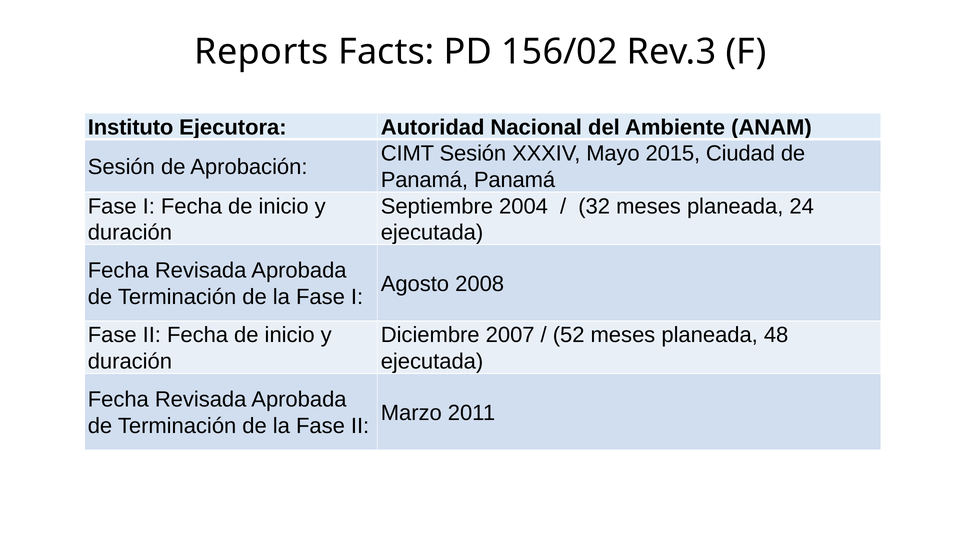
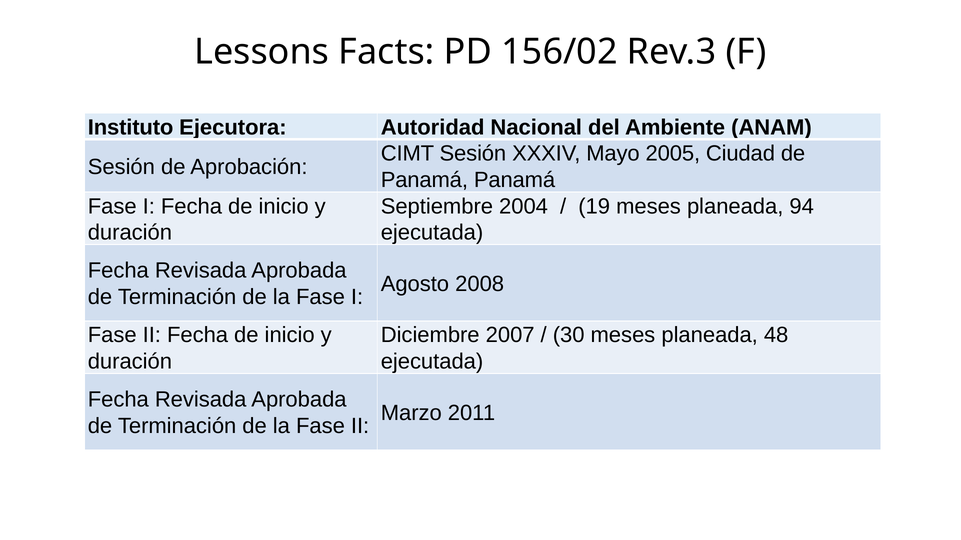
Reports: Reports -> Lessons
2015: 2015 -> 2005
32: 32 -> 19
24: 24 -> 94
52: 52 -> 30
